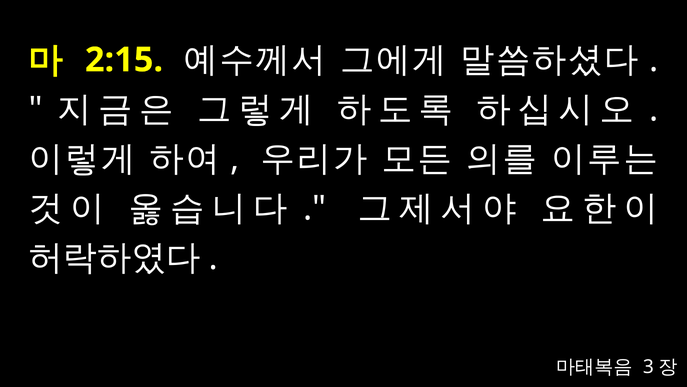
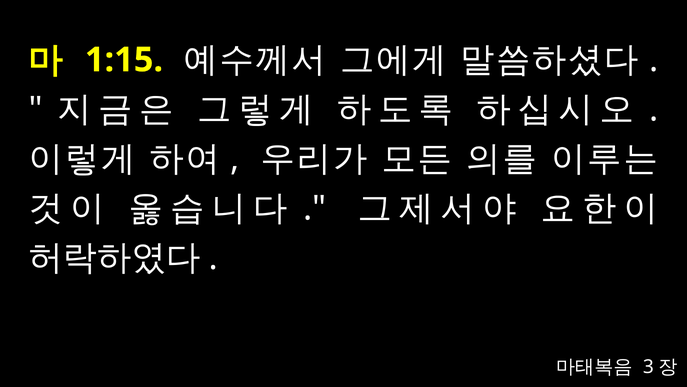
2:15: 2:15 -> 1:15
